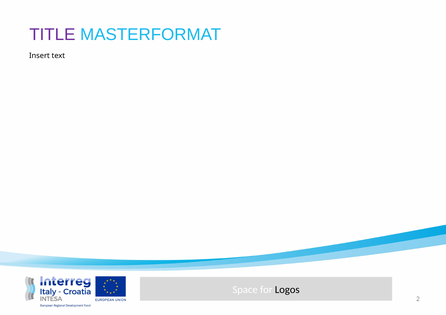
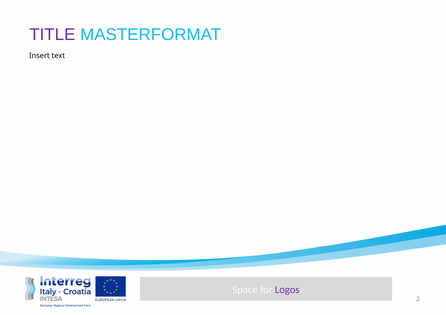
Logos colour: black -> purple
